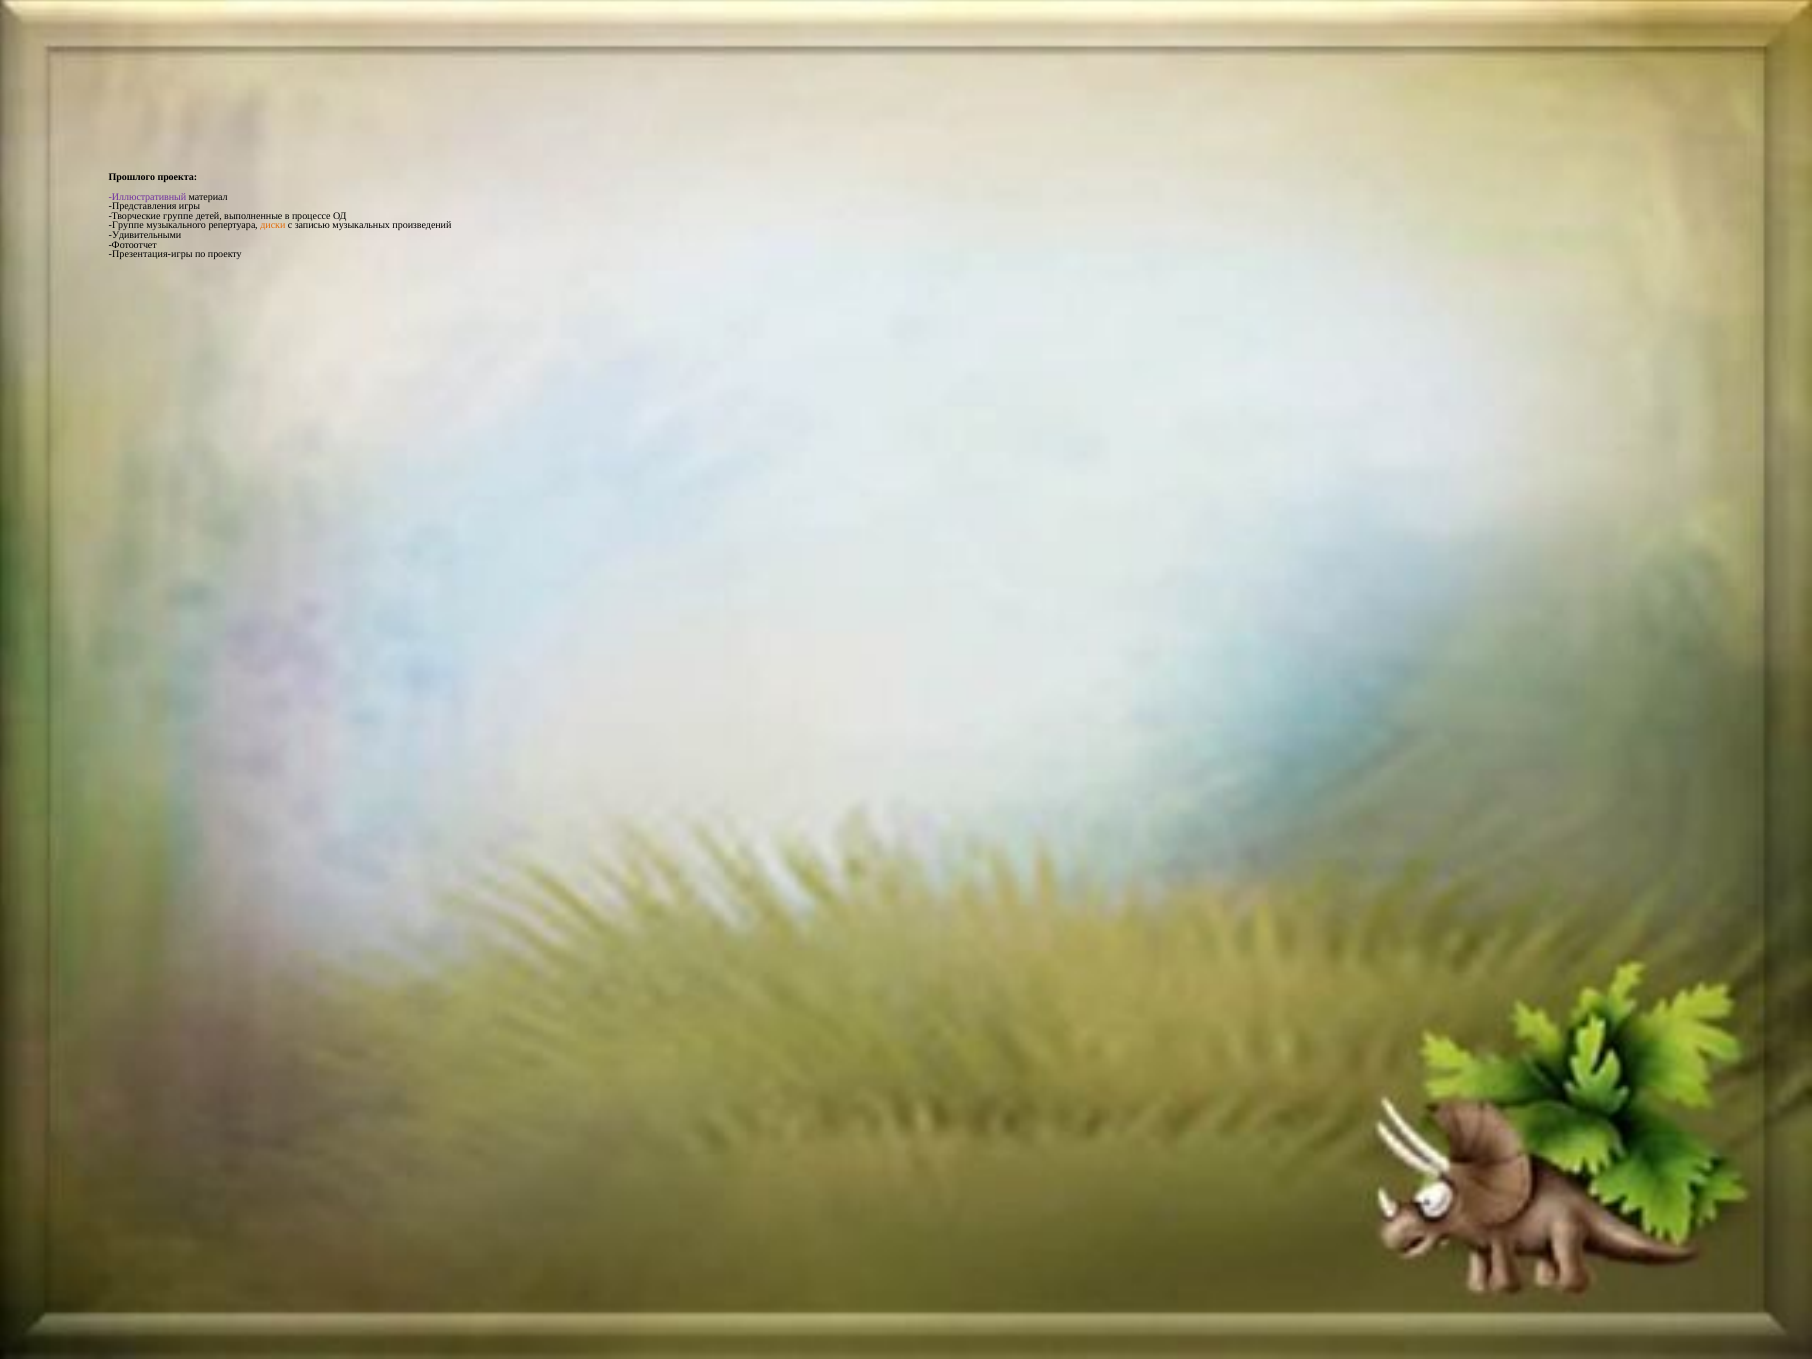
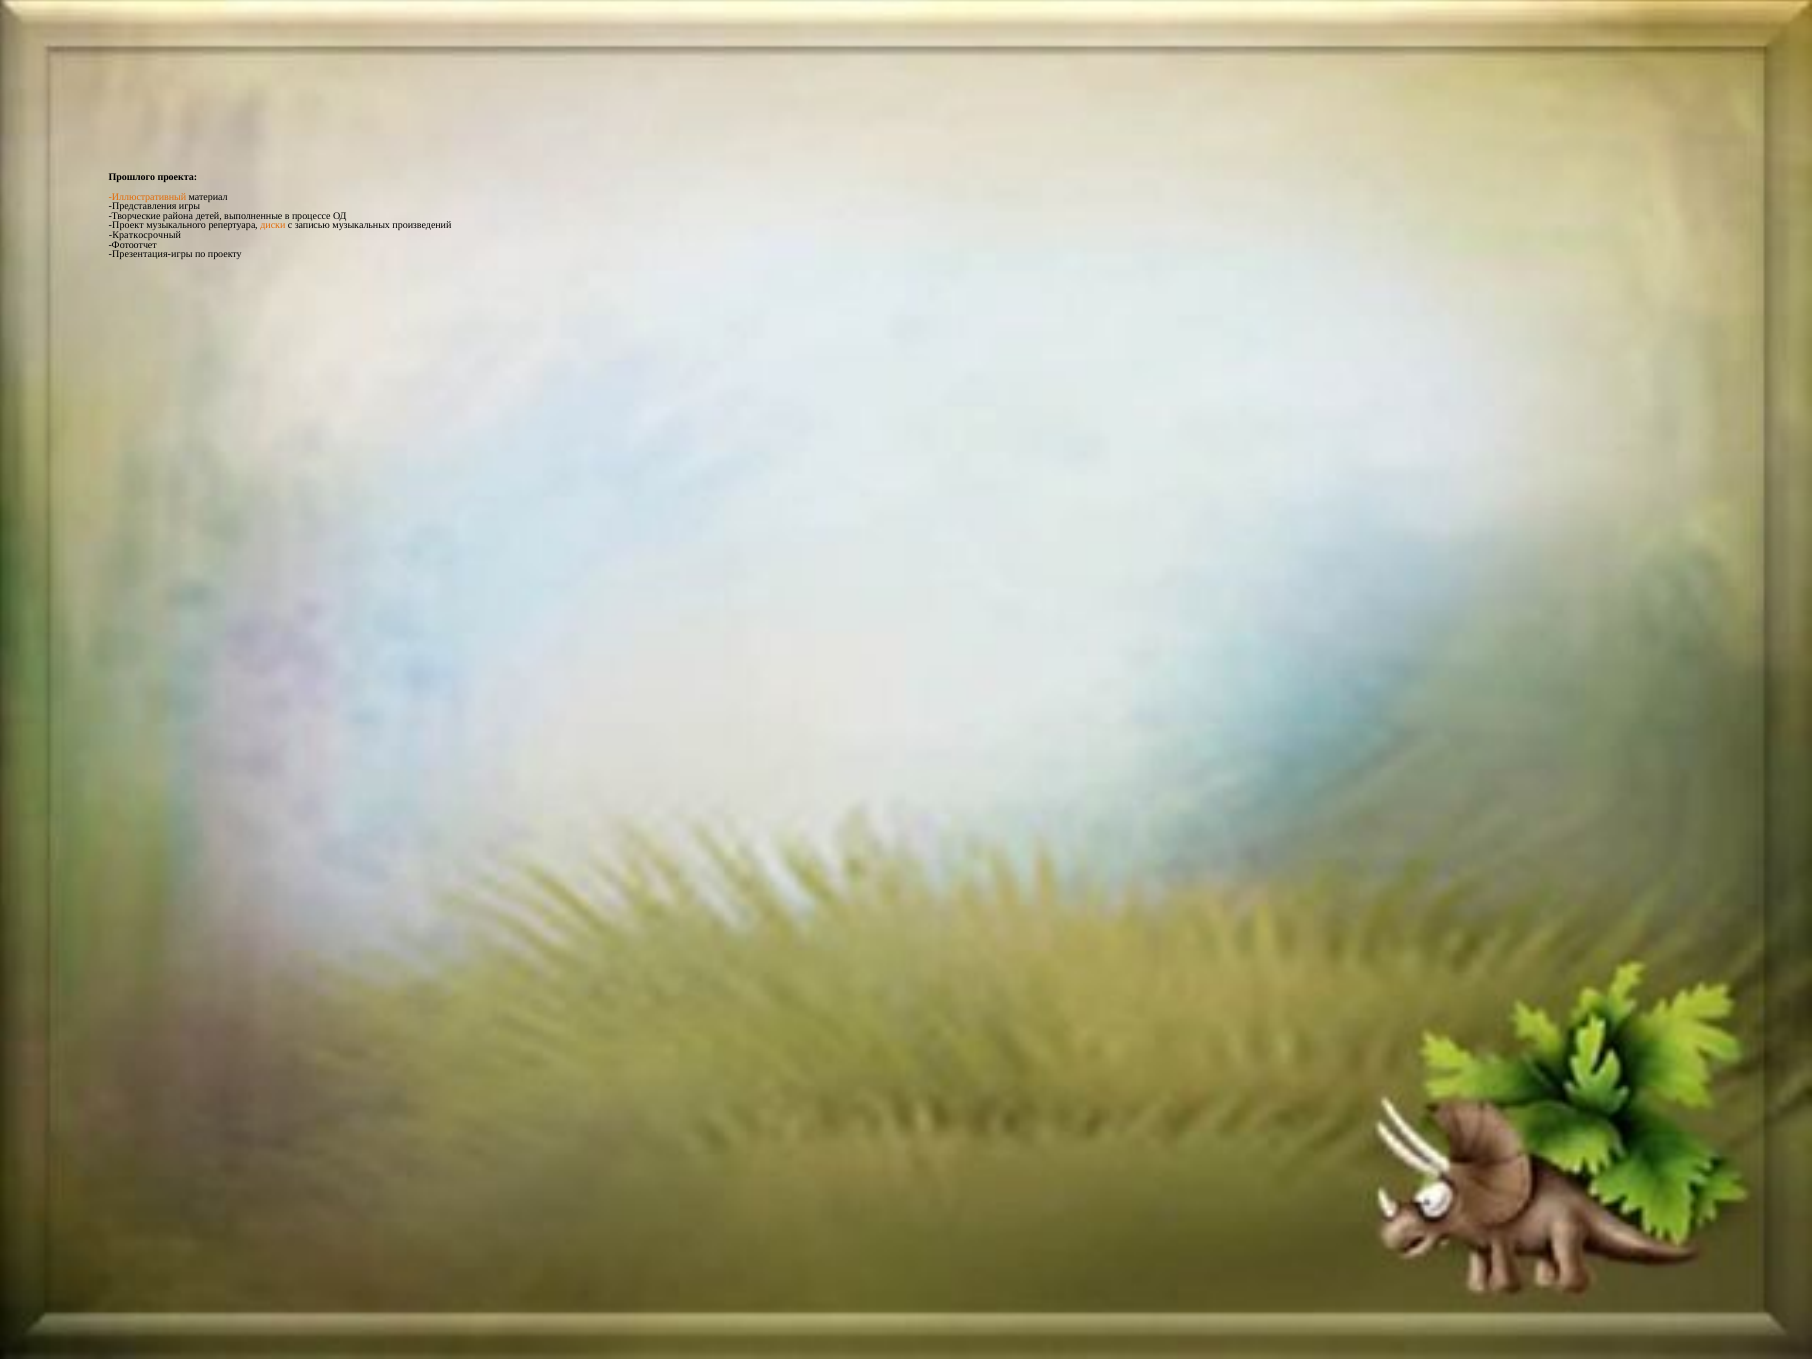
Иллюстративный colour: purple -> orange
Творческие группе: группе -> района
Группе at (126, 226): Группе -> Проект
Удивительными: Удивительными -> Краткосрочный
